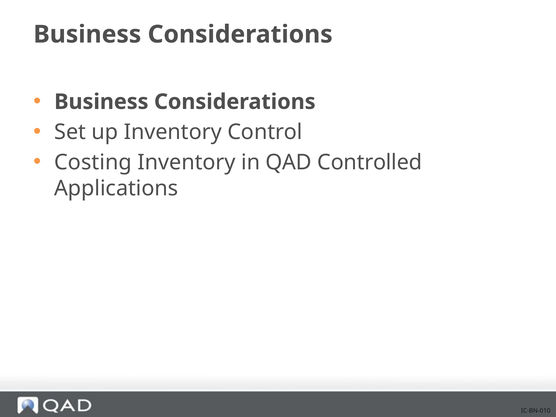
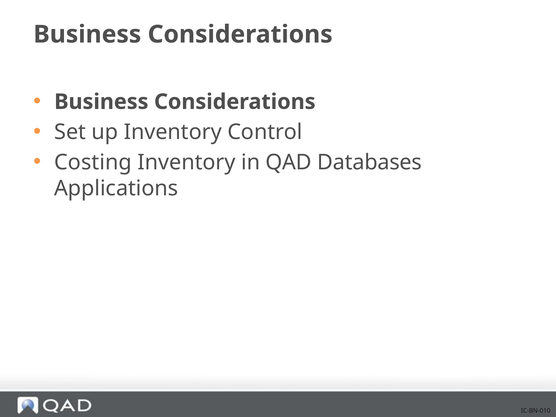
Controlled: Controlled -> Databases
